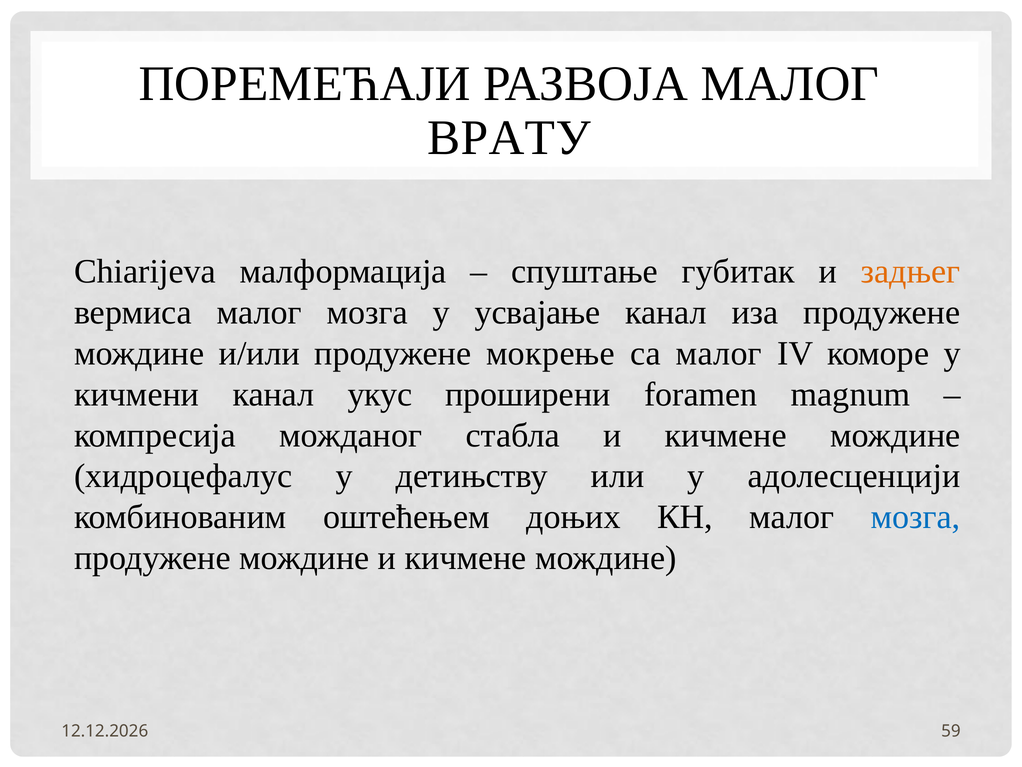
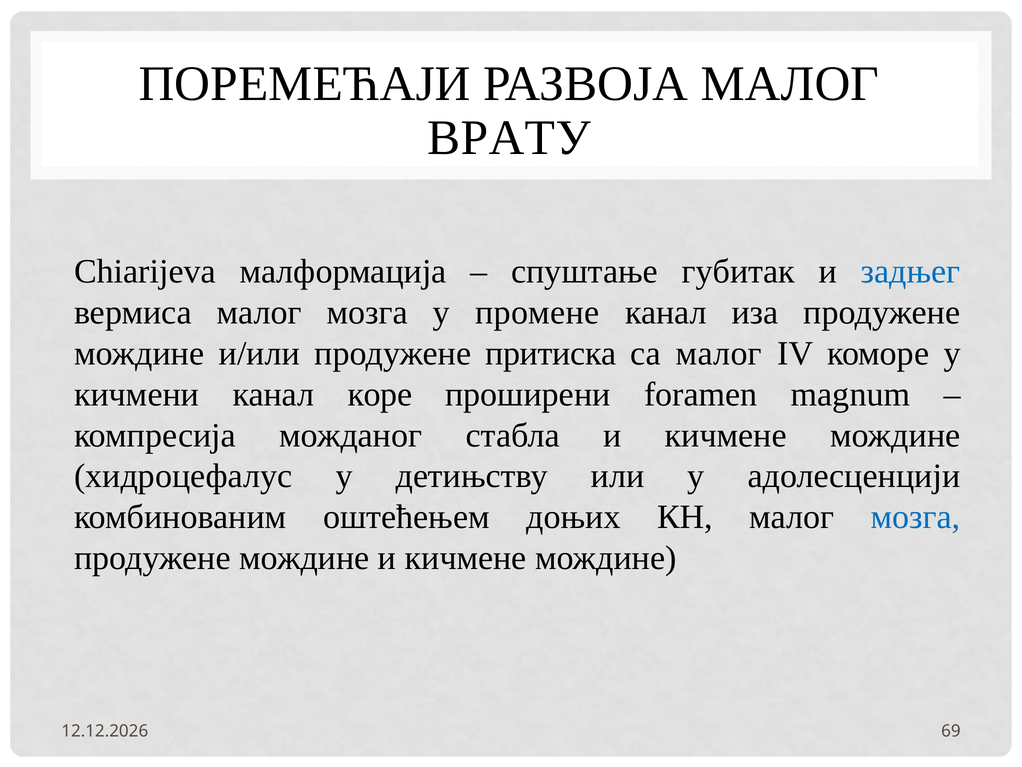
задњег colour: orange -> blue
усвајање: усвајање -> промене
мокрење: мокрење -> притиска
укус: укус -> коре
59: 59 -> 69
